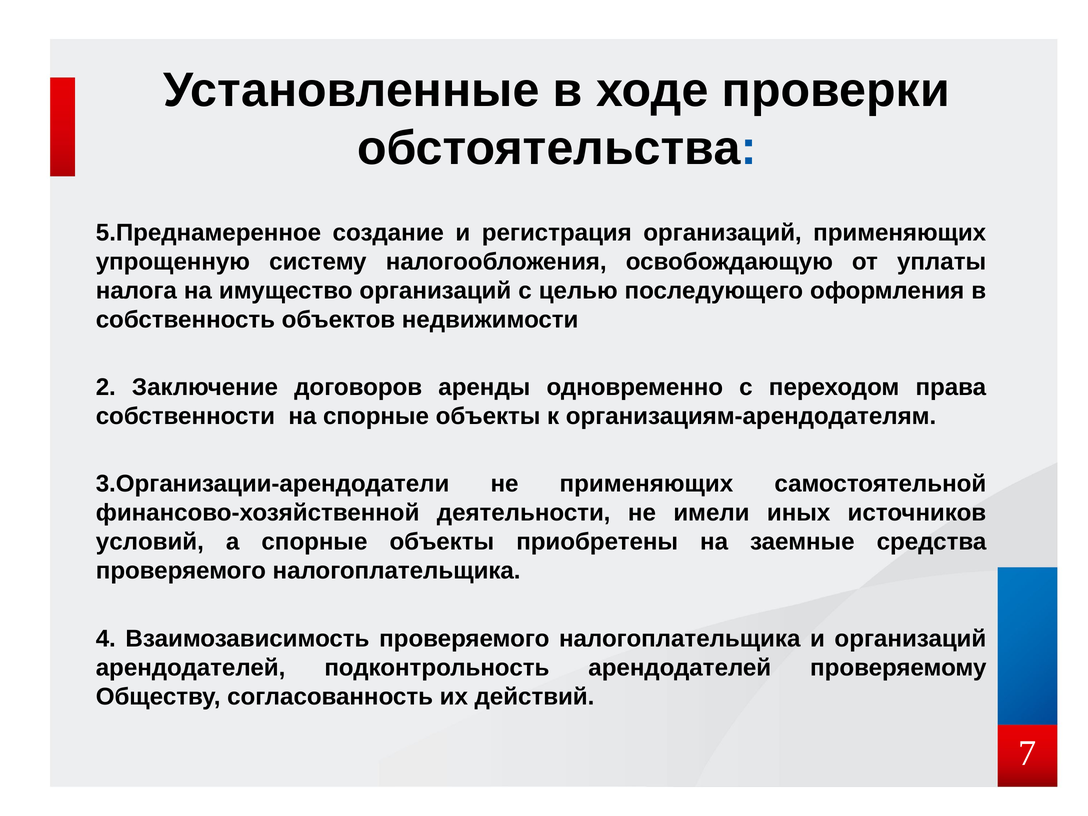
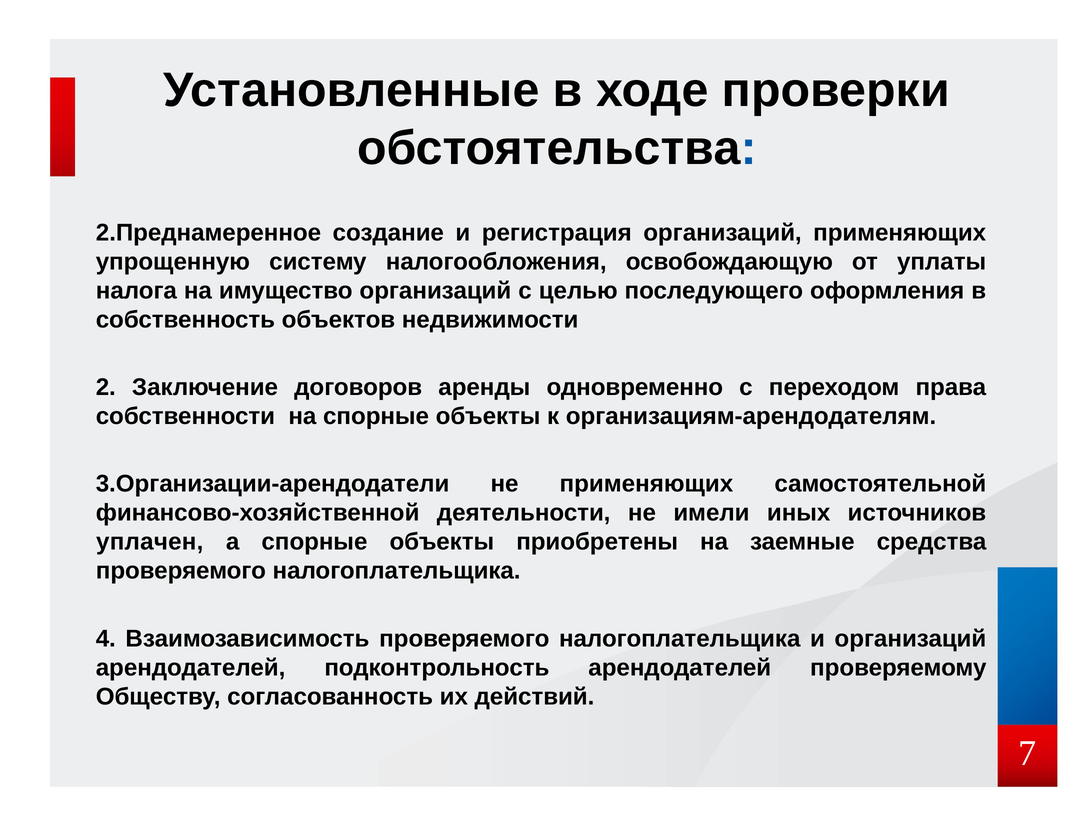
5.Преднамеренное: 5.Преднамеренное -> 2.Преднамеренное
условий: условий -> уплачен
